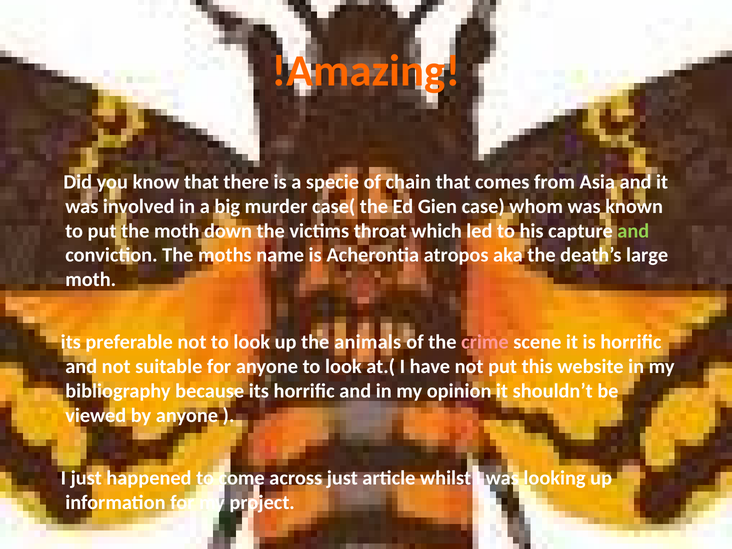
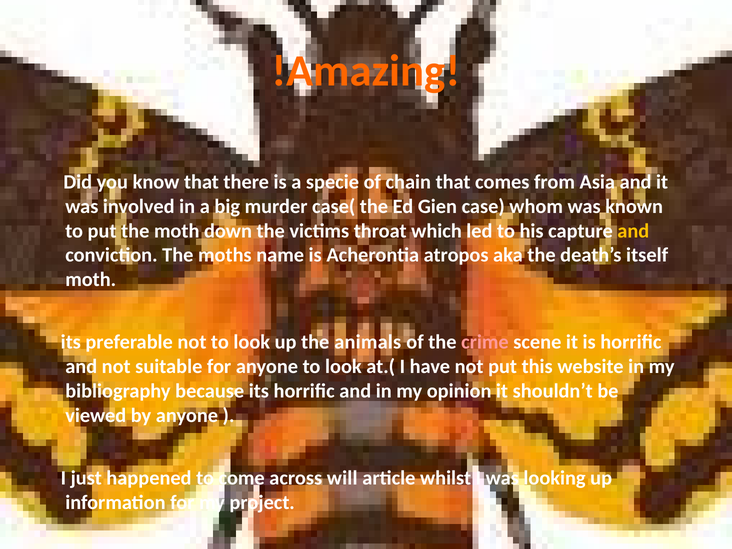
and at (633, 231) colour: light green -> yellow
large: large -> itself
across just: just -> will
